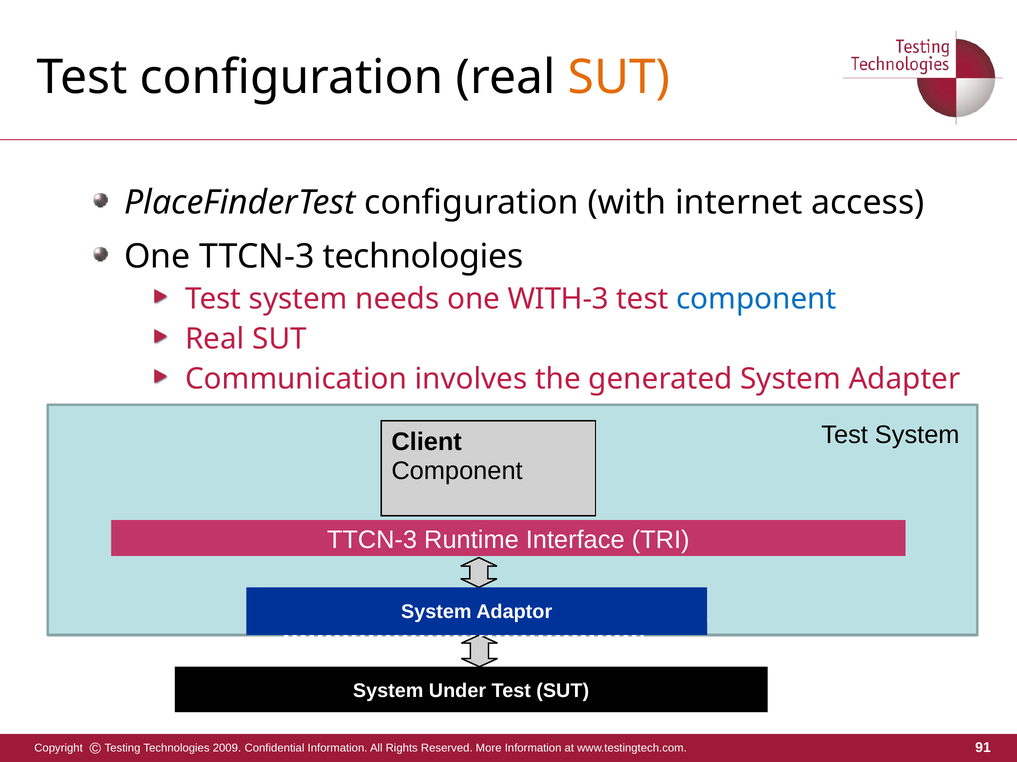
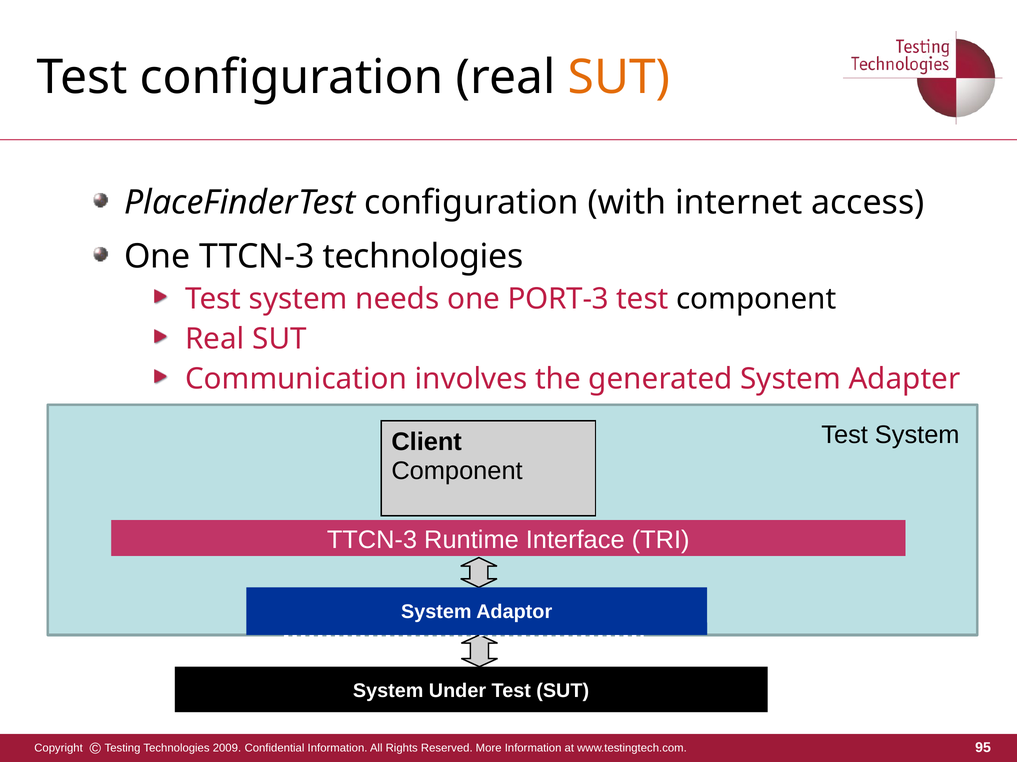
WITH-3: WITH-3 -> PORT-3
component at (756, 299) colour: blue -> black
91: 91 -> 95
